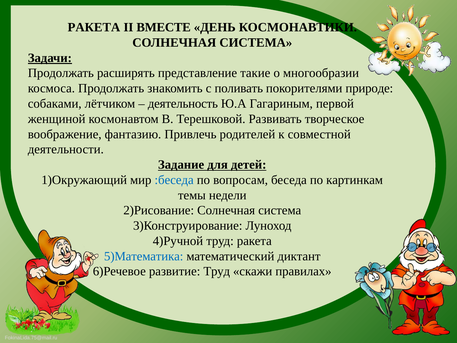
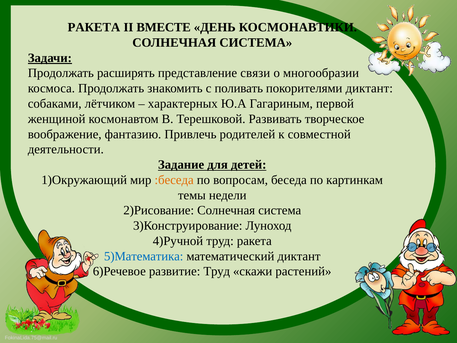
такие: такие -> связи
покорителями природе: природе -> диктант
деятельность: деятельность -> характерных
:беседа colour: blue -> orange
правилах: правилах -> растений
